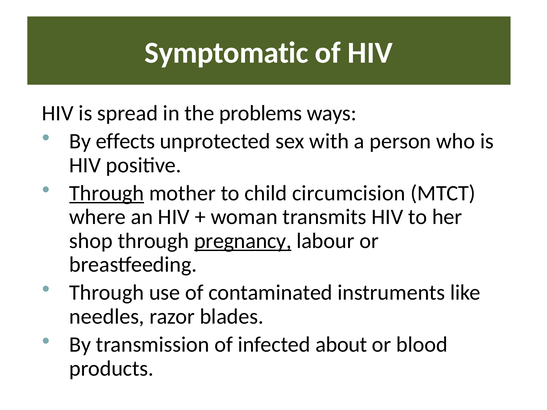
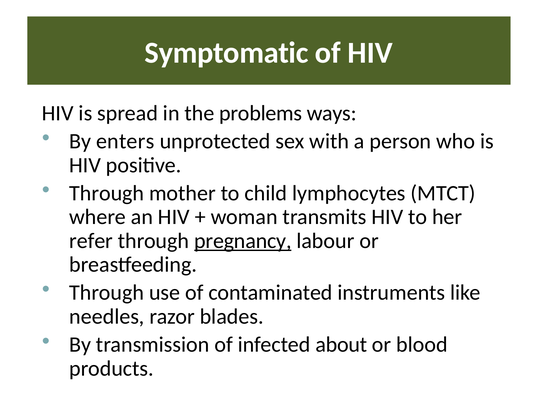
effects: effects -> enters
Through at (107, 193) underline: present -> none
circumcision: circumcision -> lymphocytes
shop: shop -> refer
